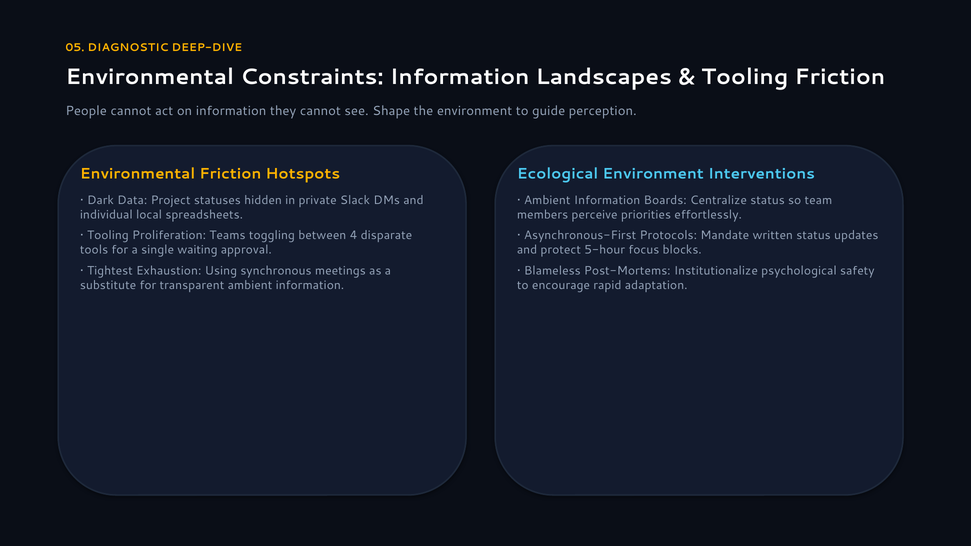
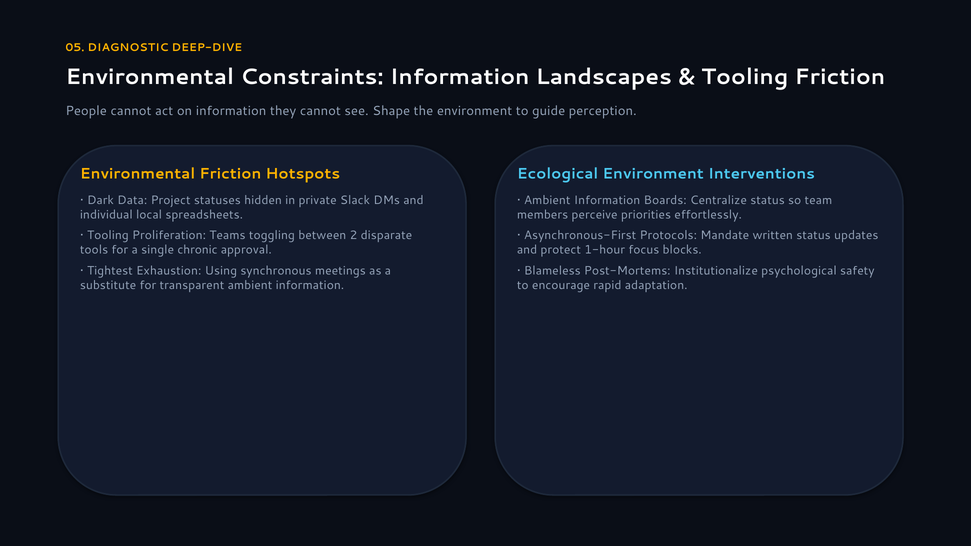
4: 4 -> 2
waiting: waiting -> chronic
5-hour: 5-hour -> 1-hour
